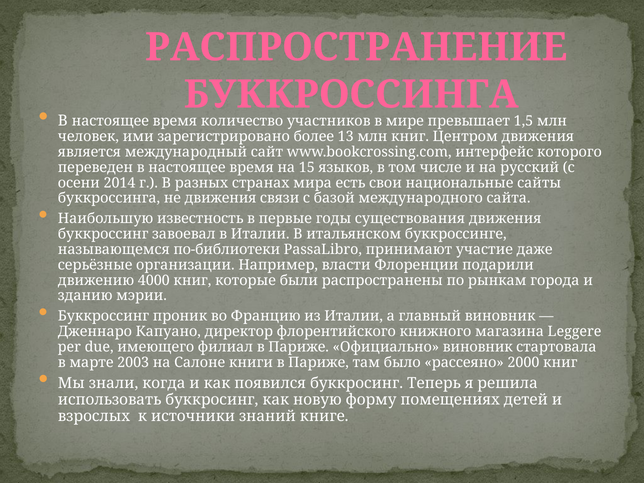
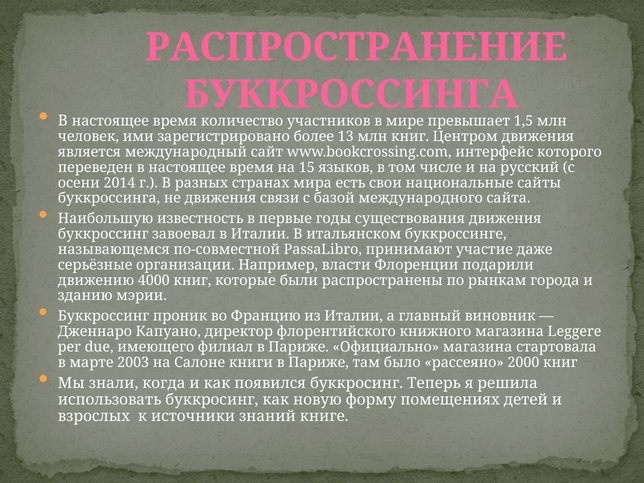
по-библиотеки: по-библиотеки -> по-совместной
Официально виновник: виновник -> магазина
